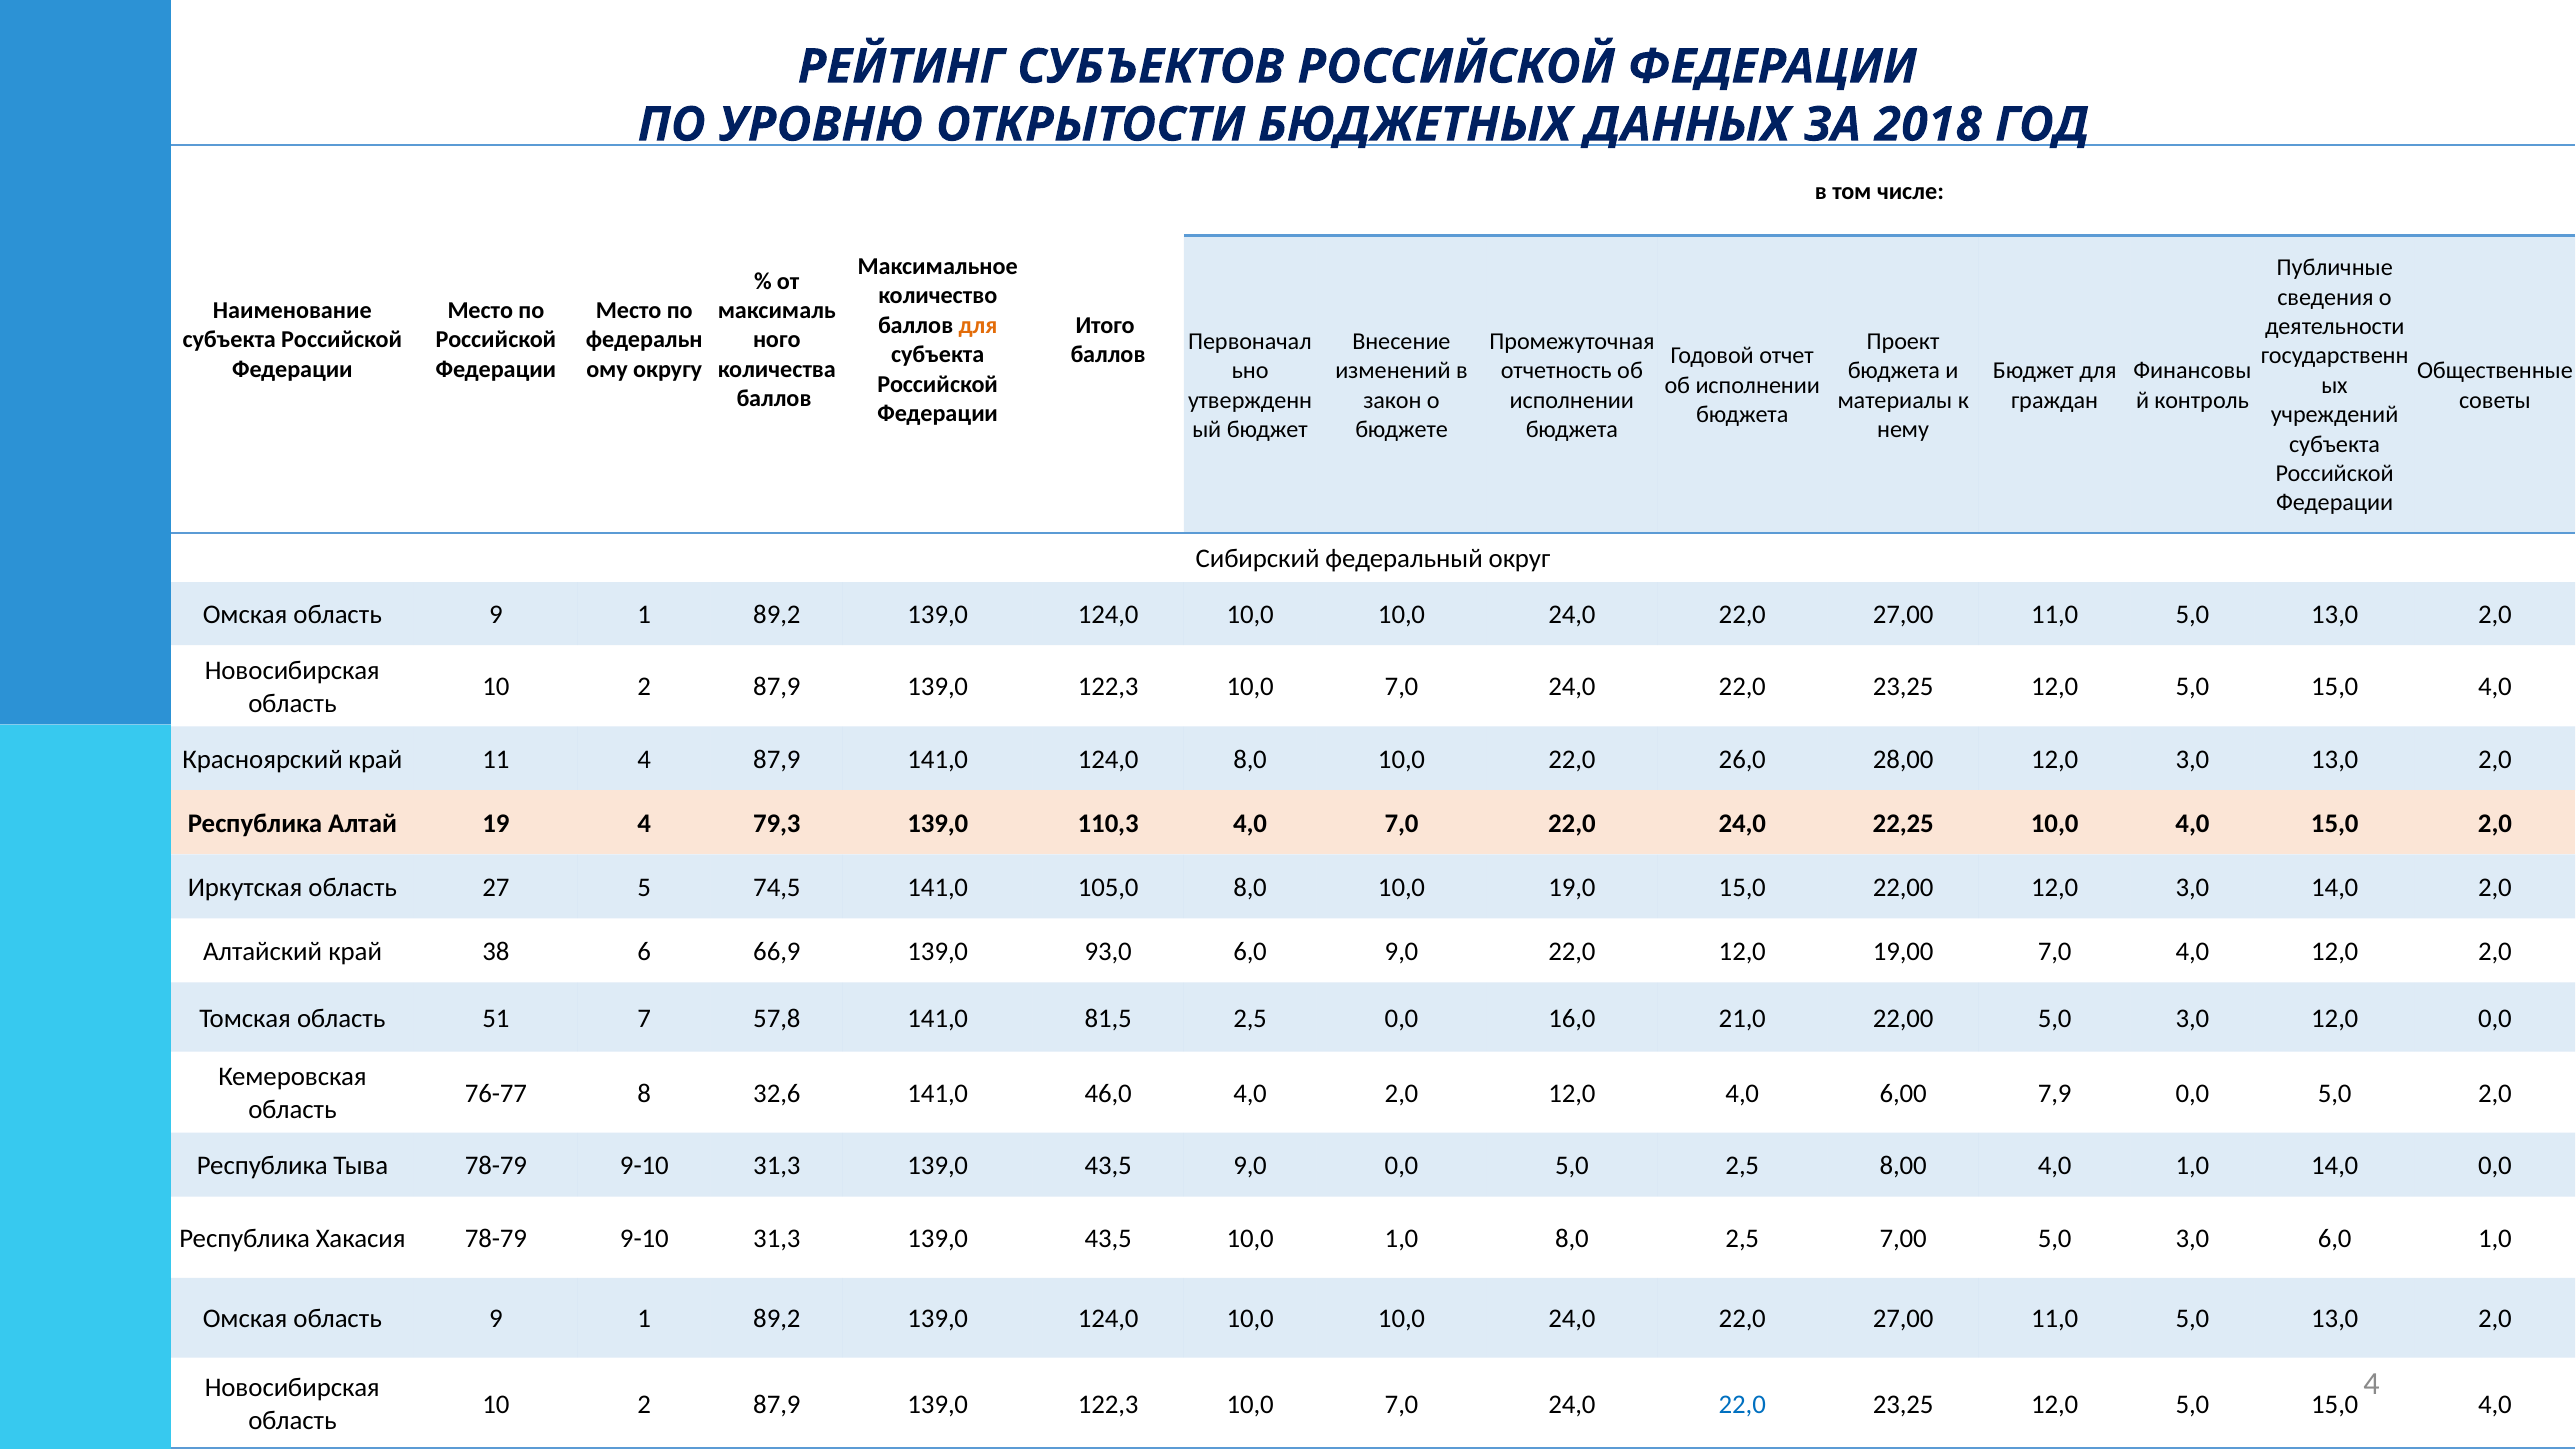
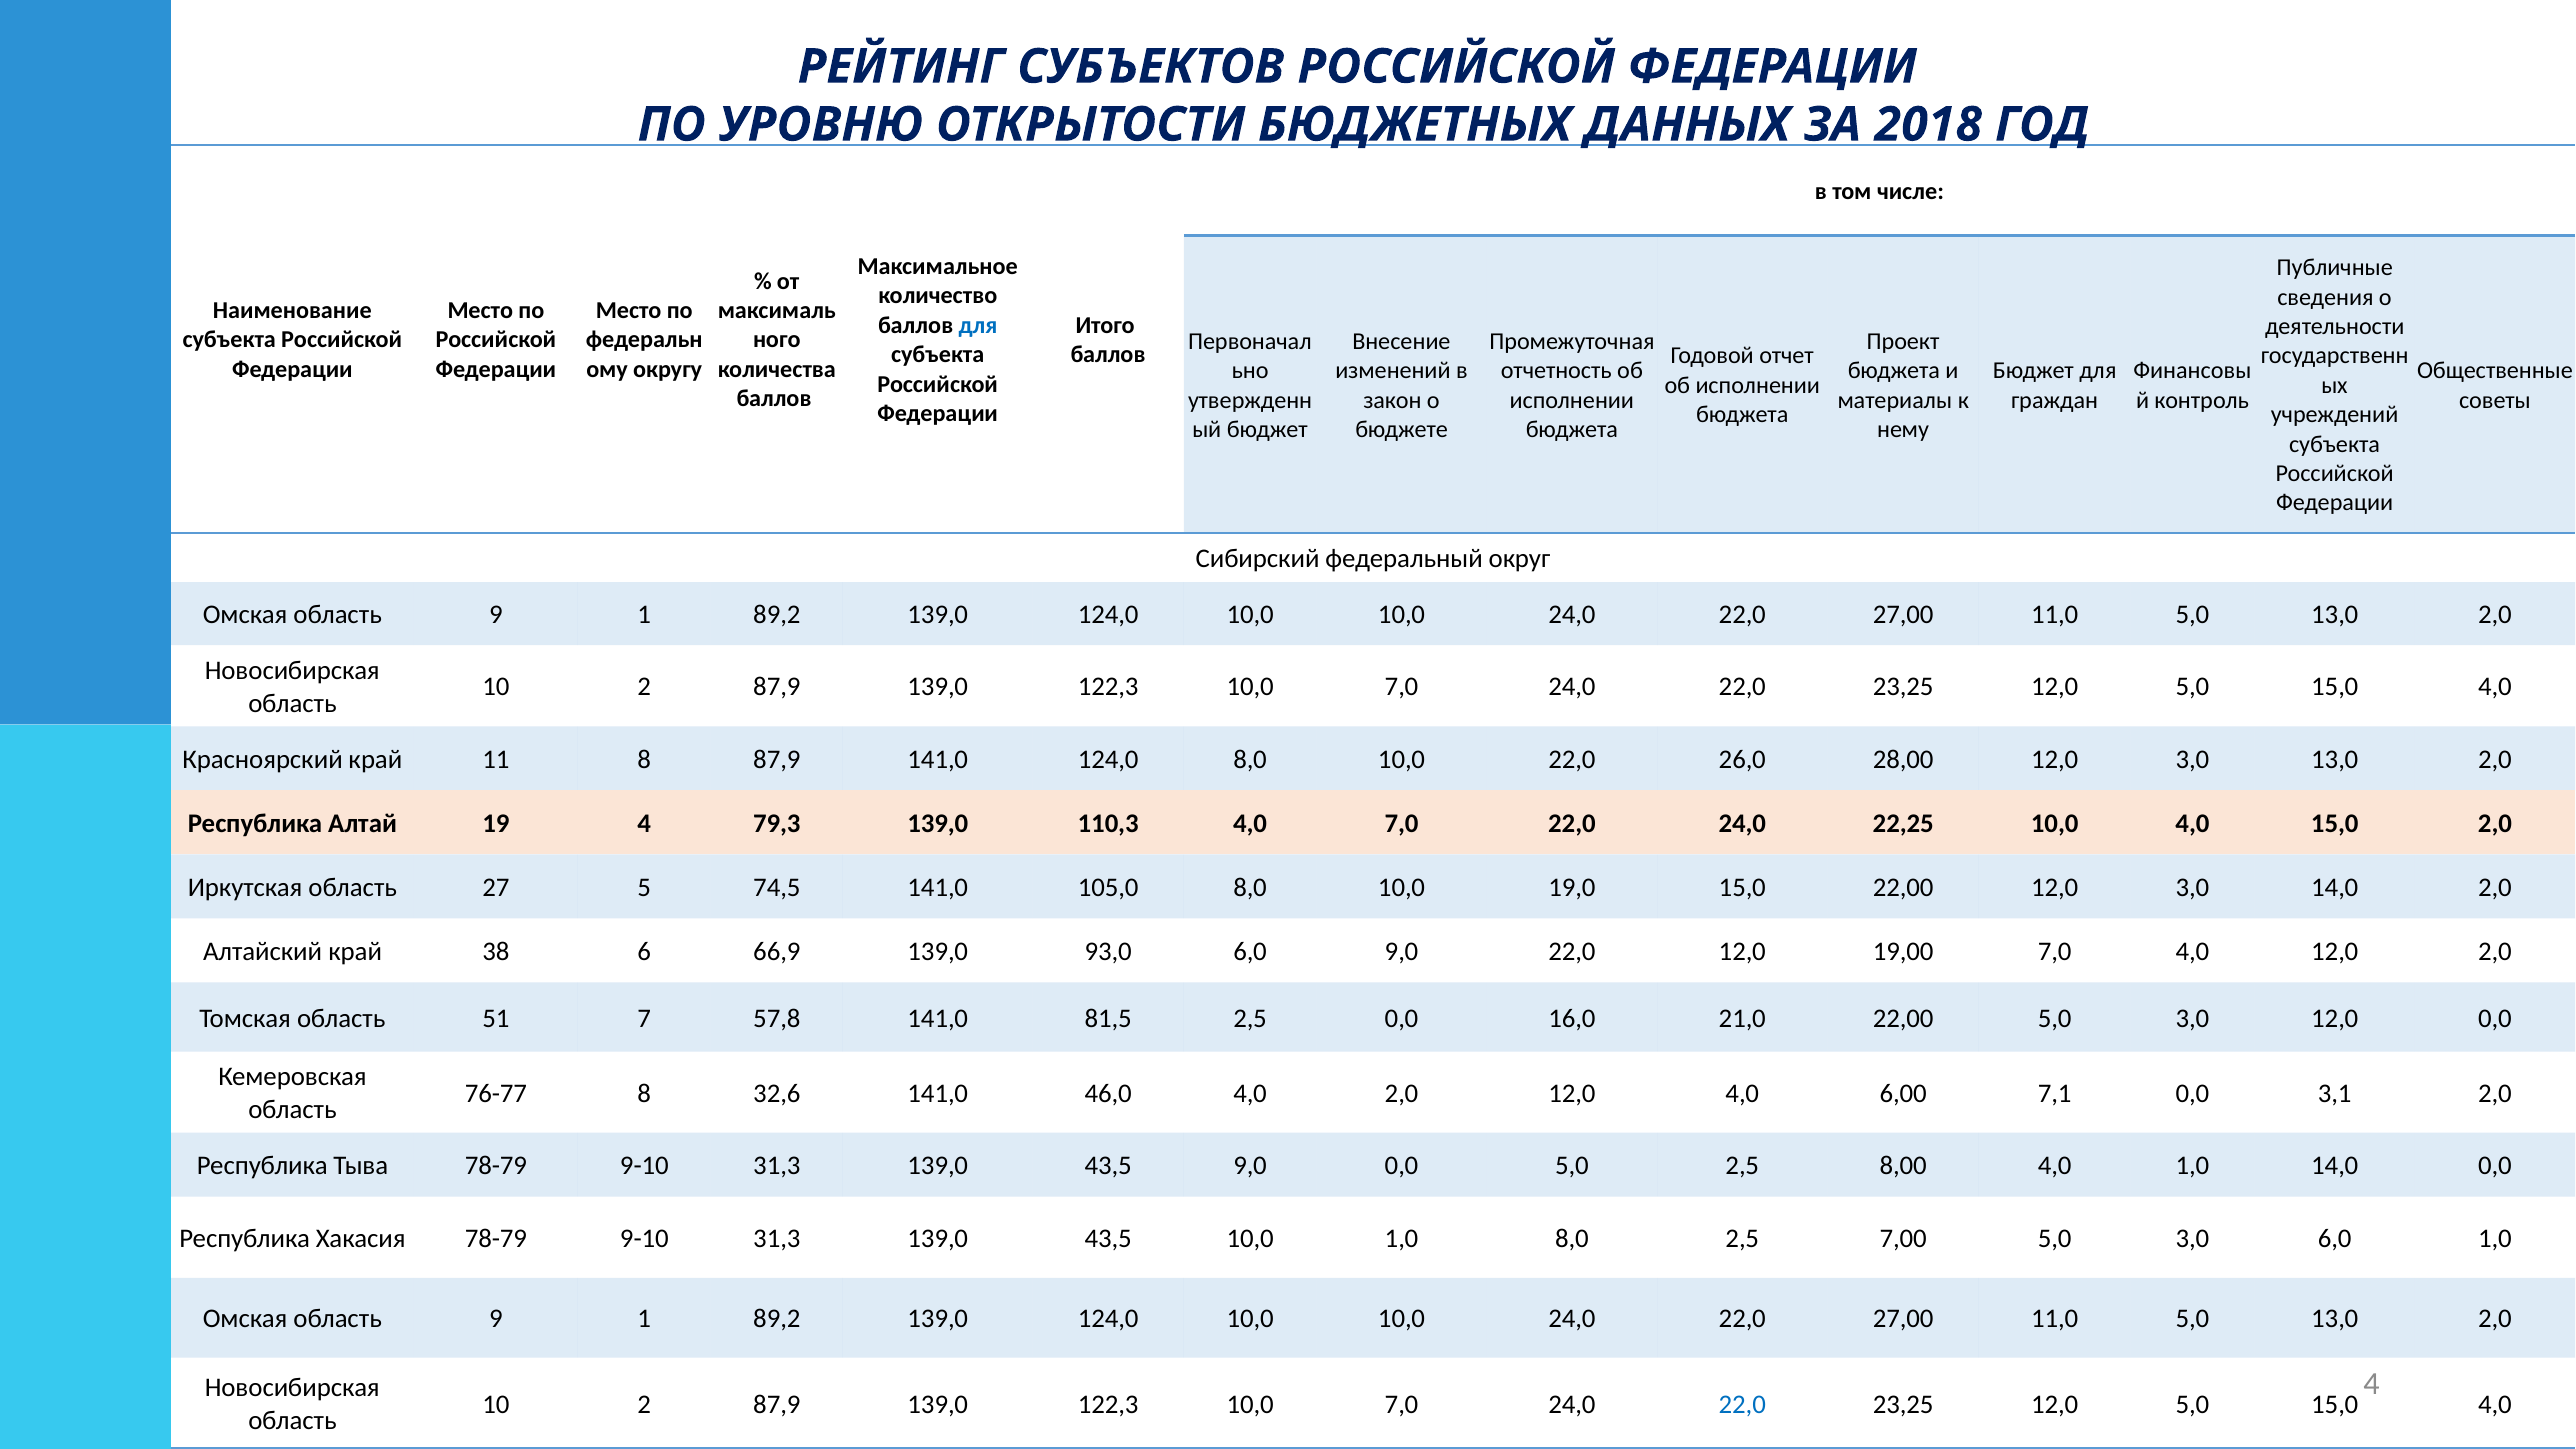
для at (978, 325) colour: orange -> blue
11 4: 4 -> 8
7,9: 7,9 -> 7,1
5,0 at (2335, 1093): 5,0 -> 3,1
